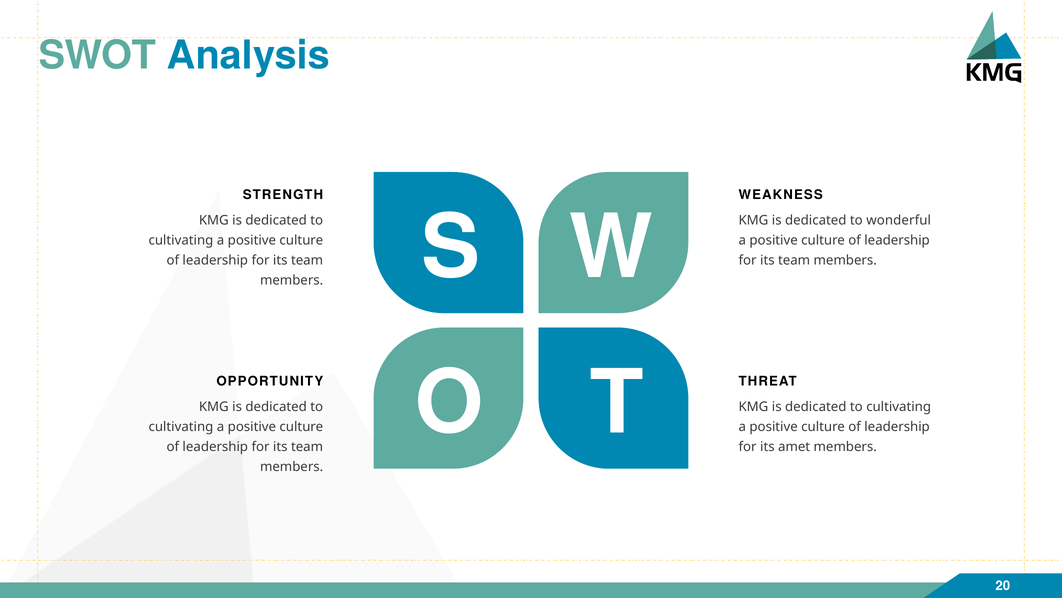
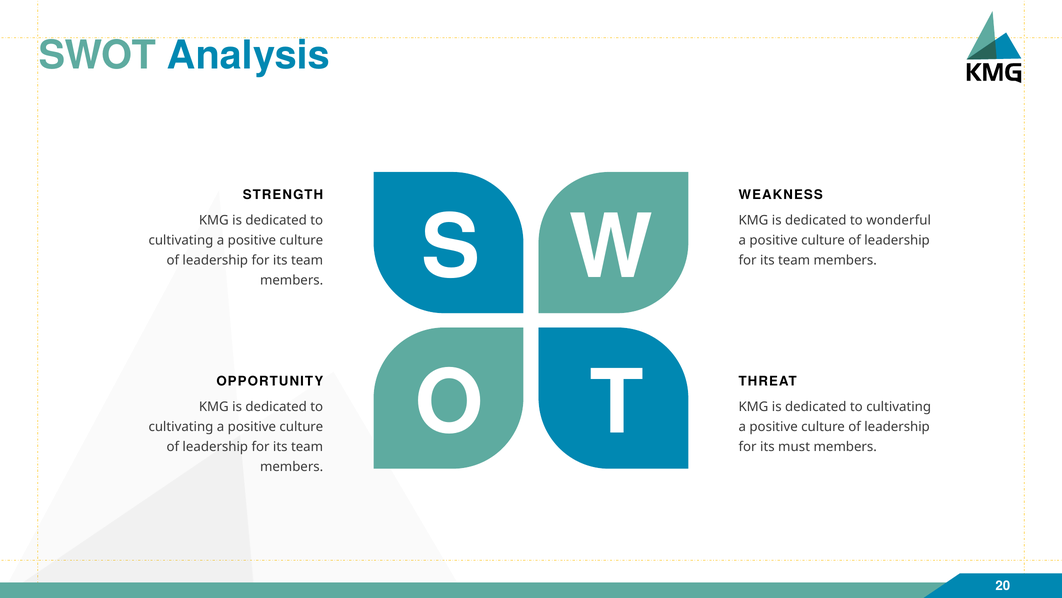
amet: amet -> must
